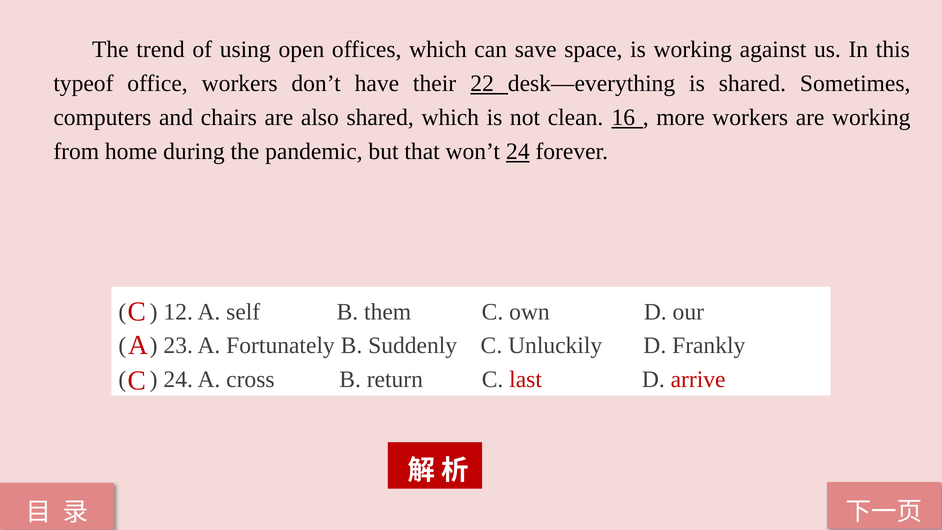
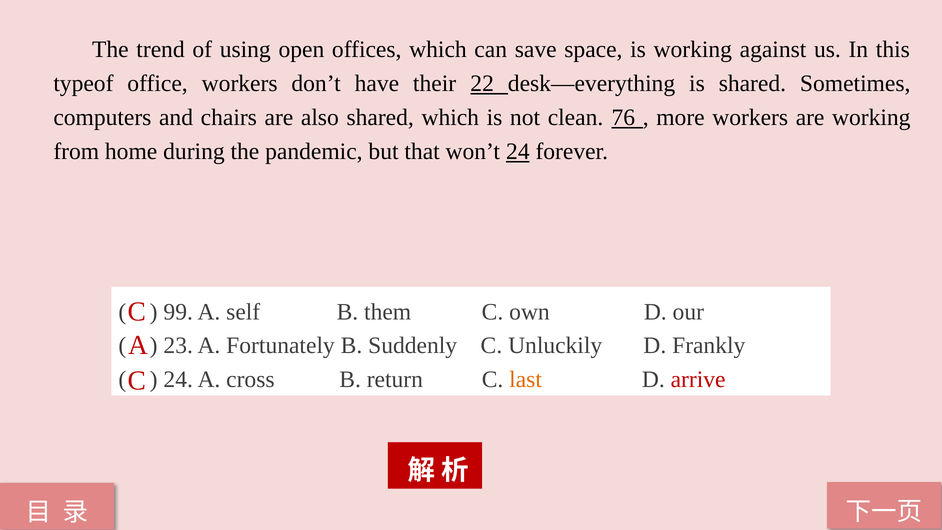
16: 16 -> 76
12: 12 -> 99
last colour: red -> orange
